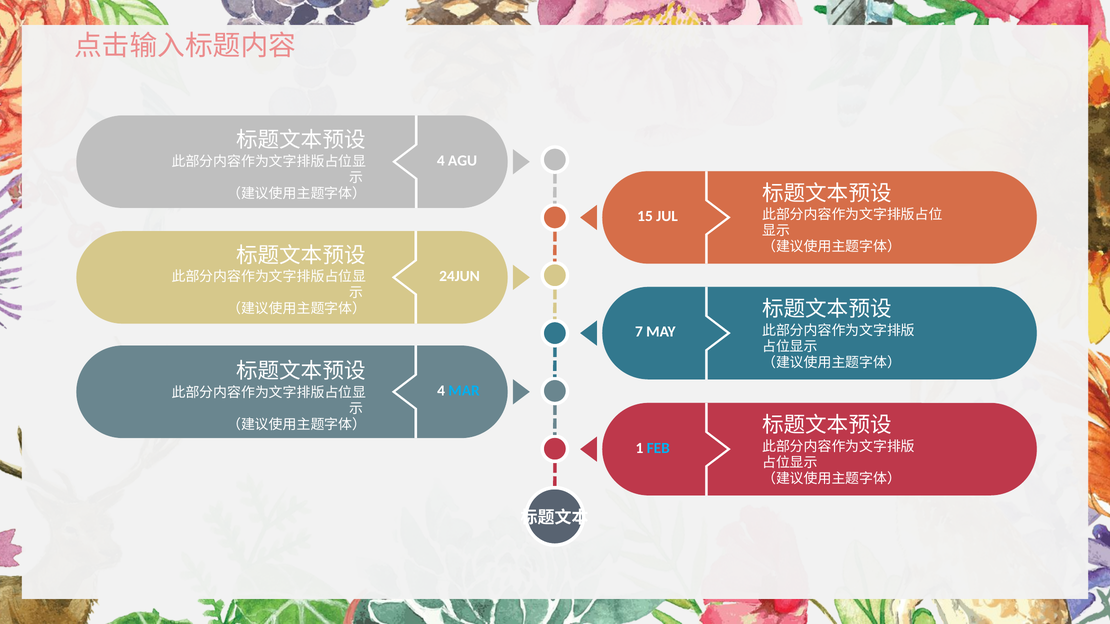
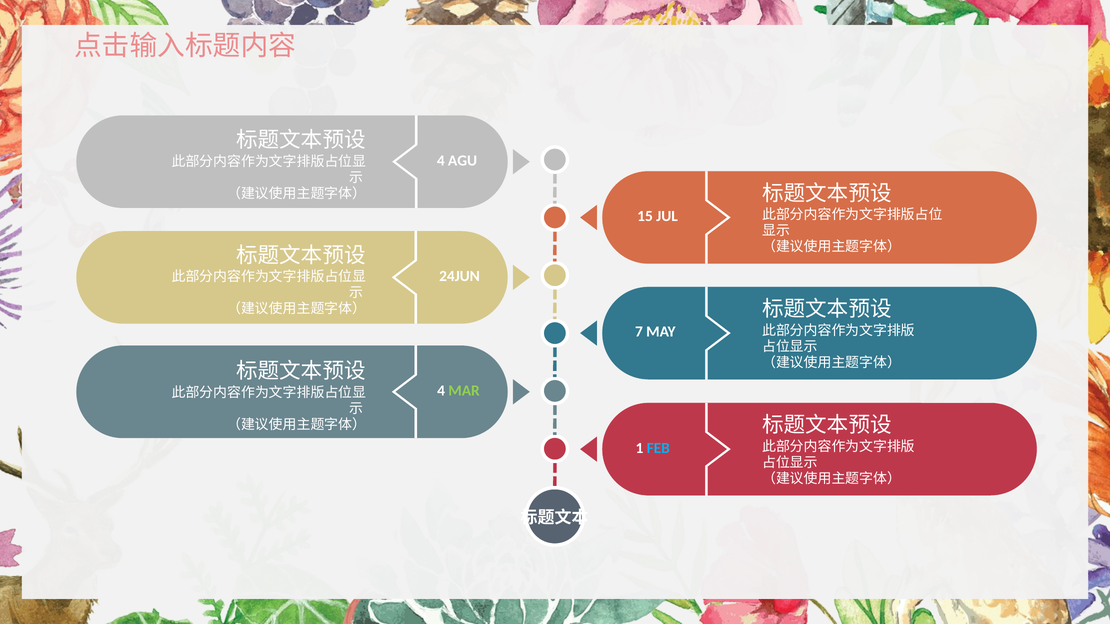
MAR colour: light blue -> light green
